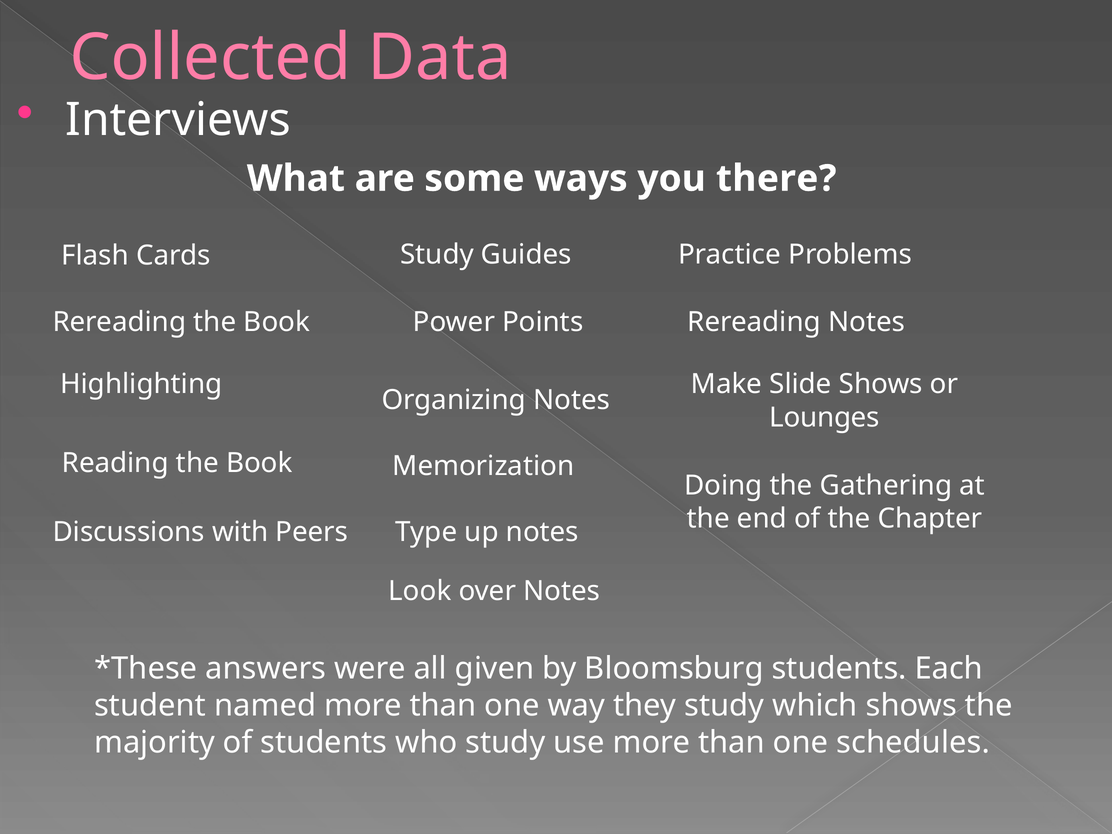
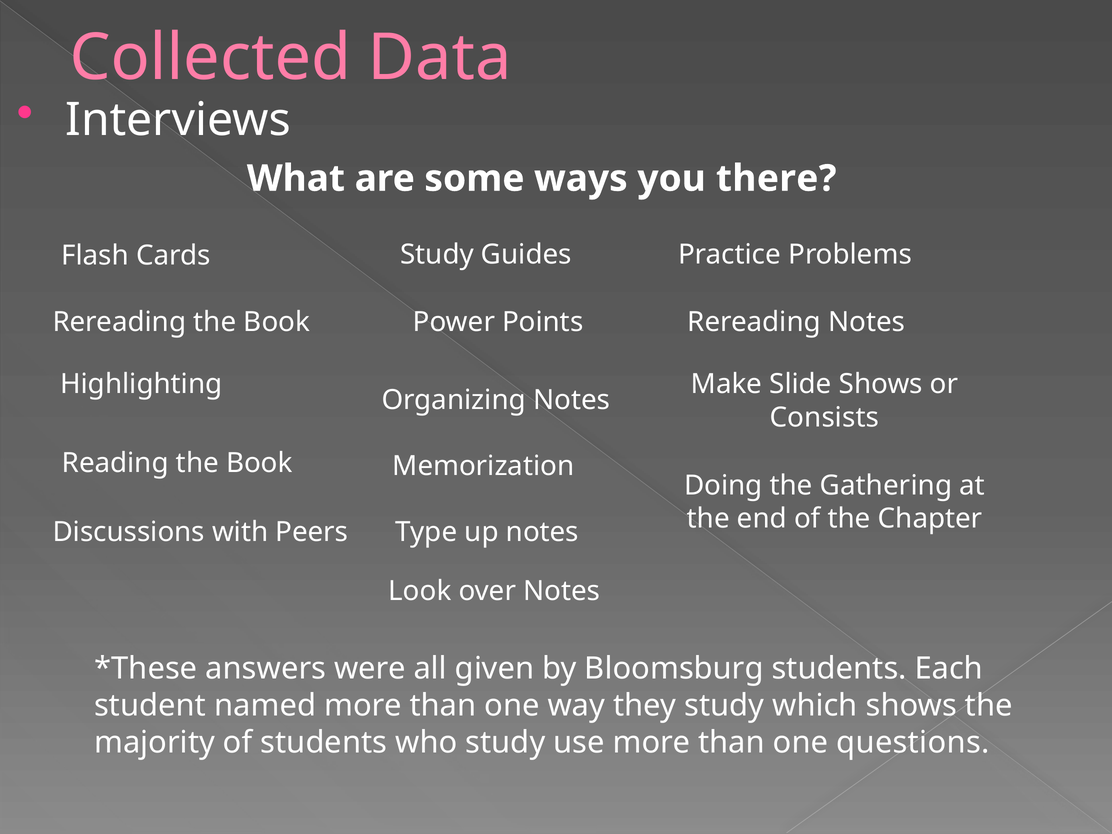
Lounges: Lounges -> Consists
schedules: schedules -> questions
